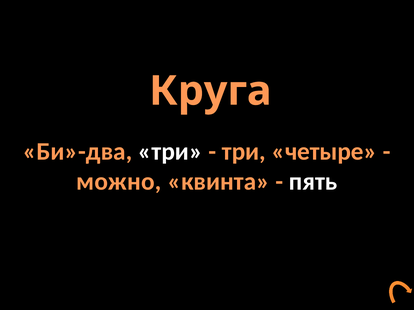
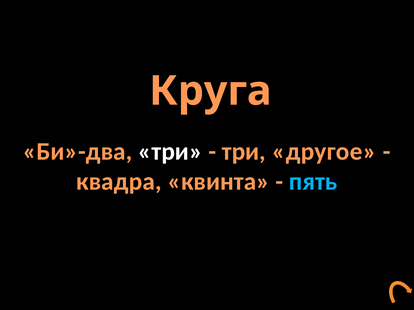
четыре: четыре -> другое
можно: можно -> квадра
пять colour: white -> light blue
